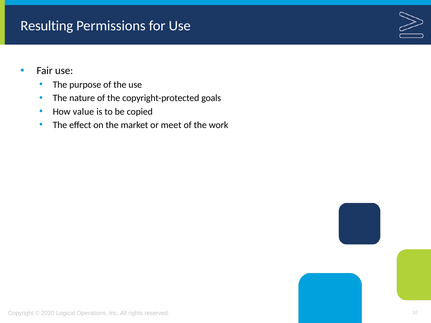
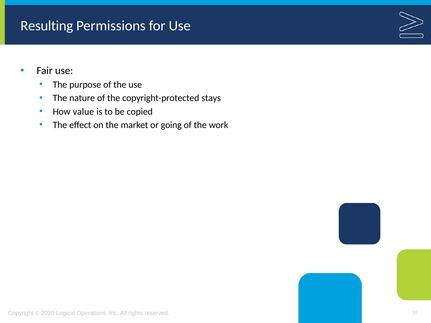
goals: goals -> stays
meet: meet -> going
